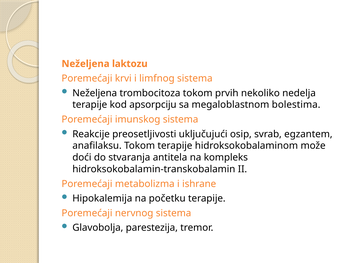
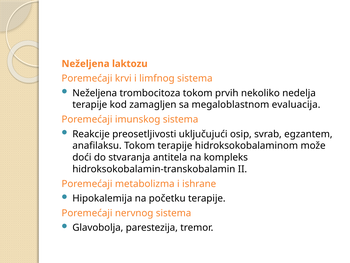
apsorpciju: apsorpciju -> zamagljen
bolestima: bolestima -> evaluacija
